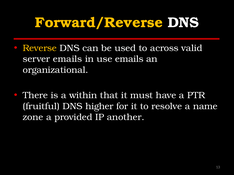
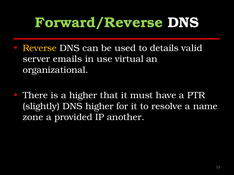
Forward/Reverse colour: yellow -> light green
across: across -> details
use emails: emails -> virtual
a within: within -> higher
fruitful: fruitful -> slightly
